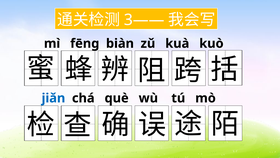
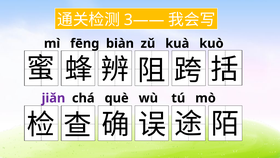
jiǎn colour: blue -> purple
